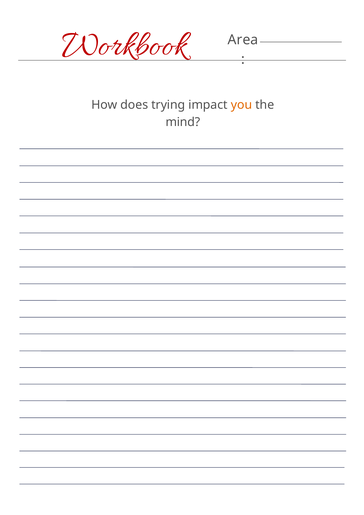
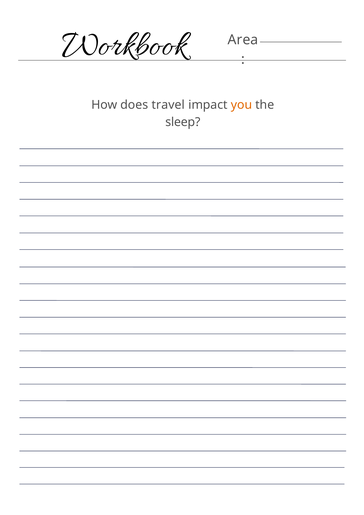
Workbook colour: red -> black
trying: trying -> travel
mind: mind -> sleep
